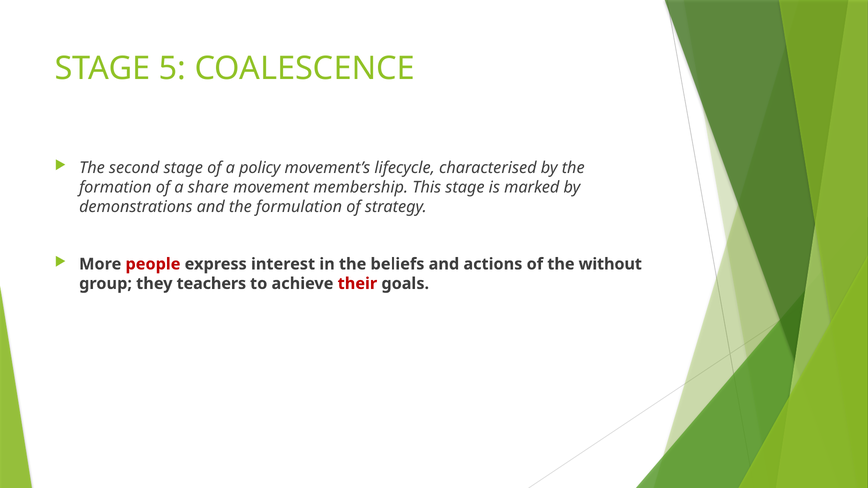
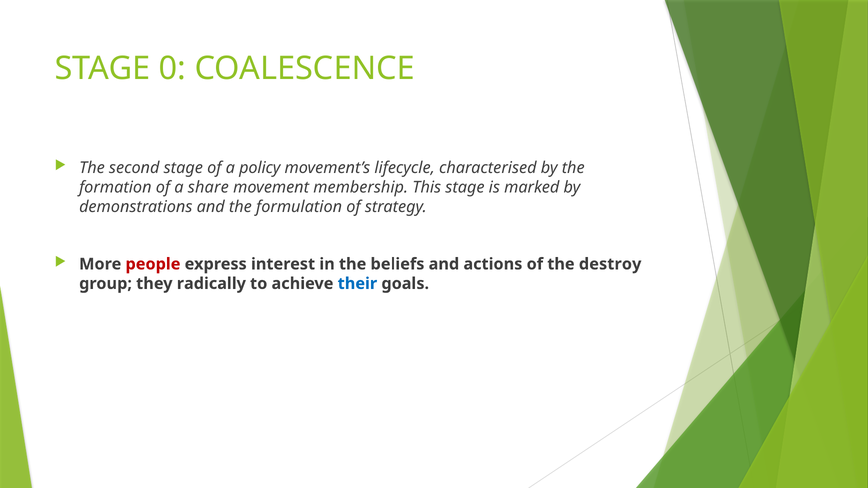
5: 5 -> 0
without: without -> destroy
teachers: teachers -> radically
their colour: red -> blue
